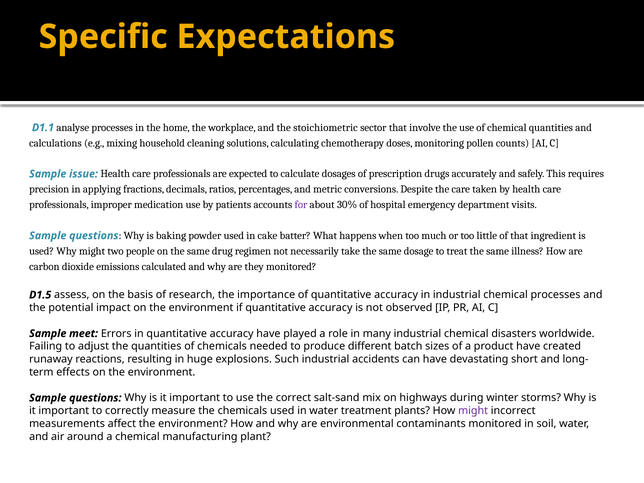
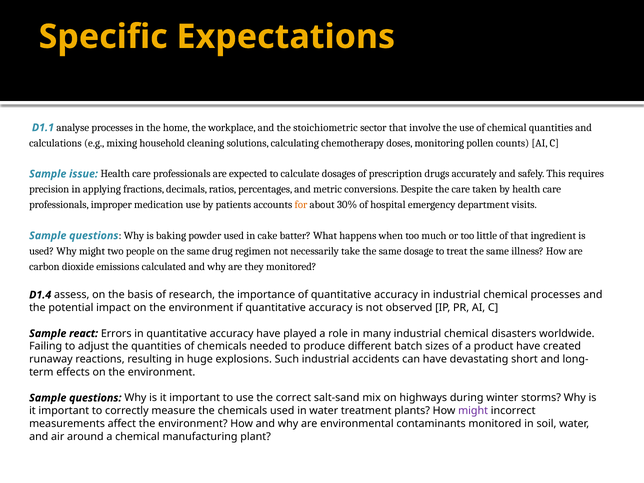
for colour: purple -> orange
D1.5: D1.5 -> D1.4
meet: meet -> react
